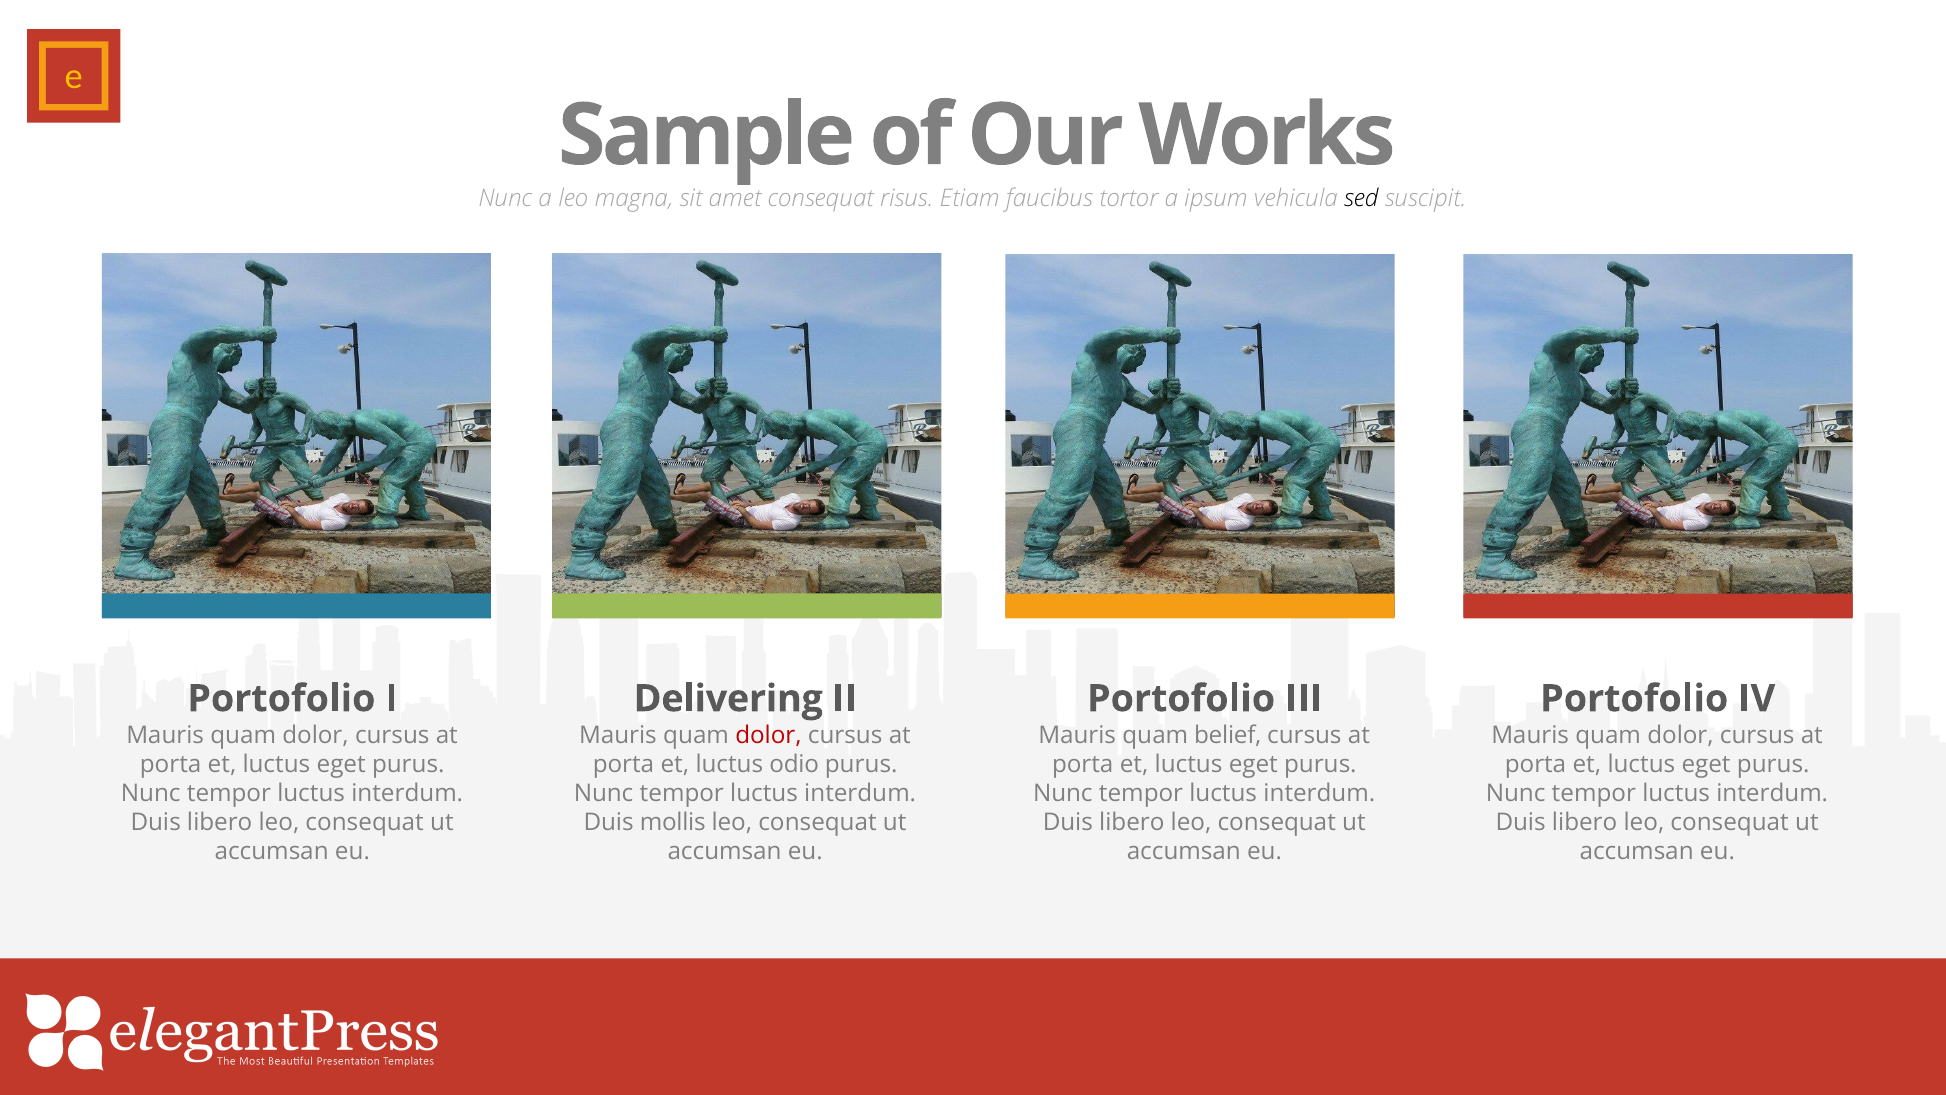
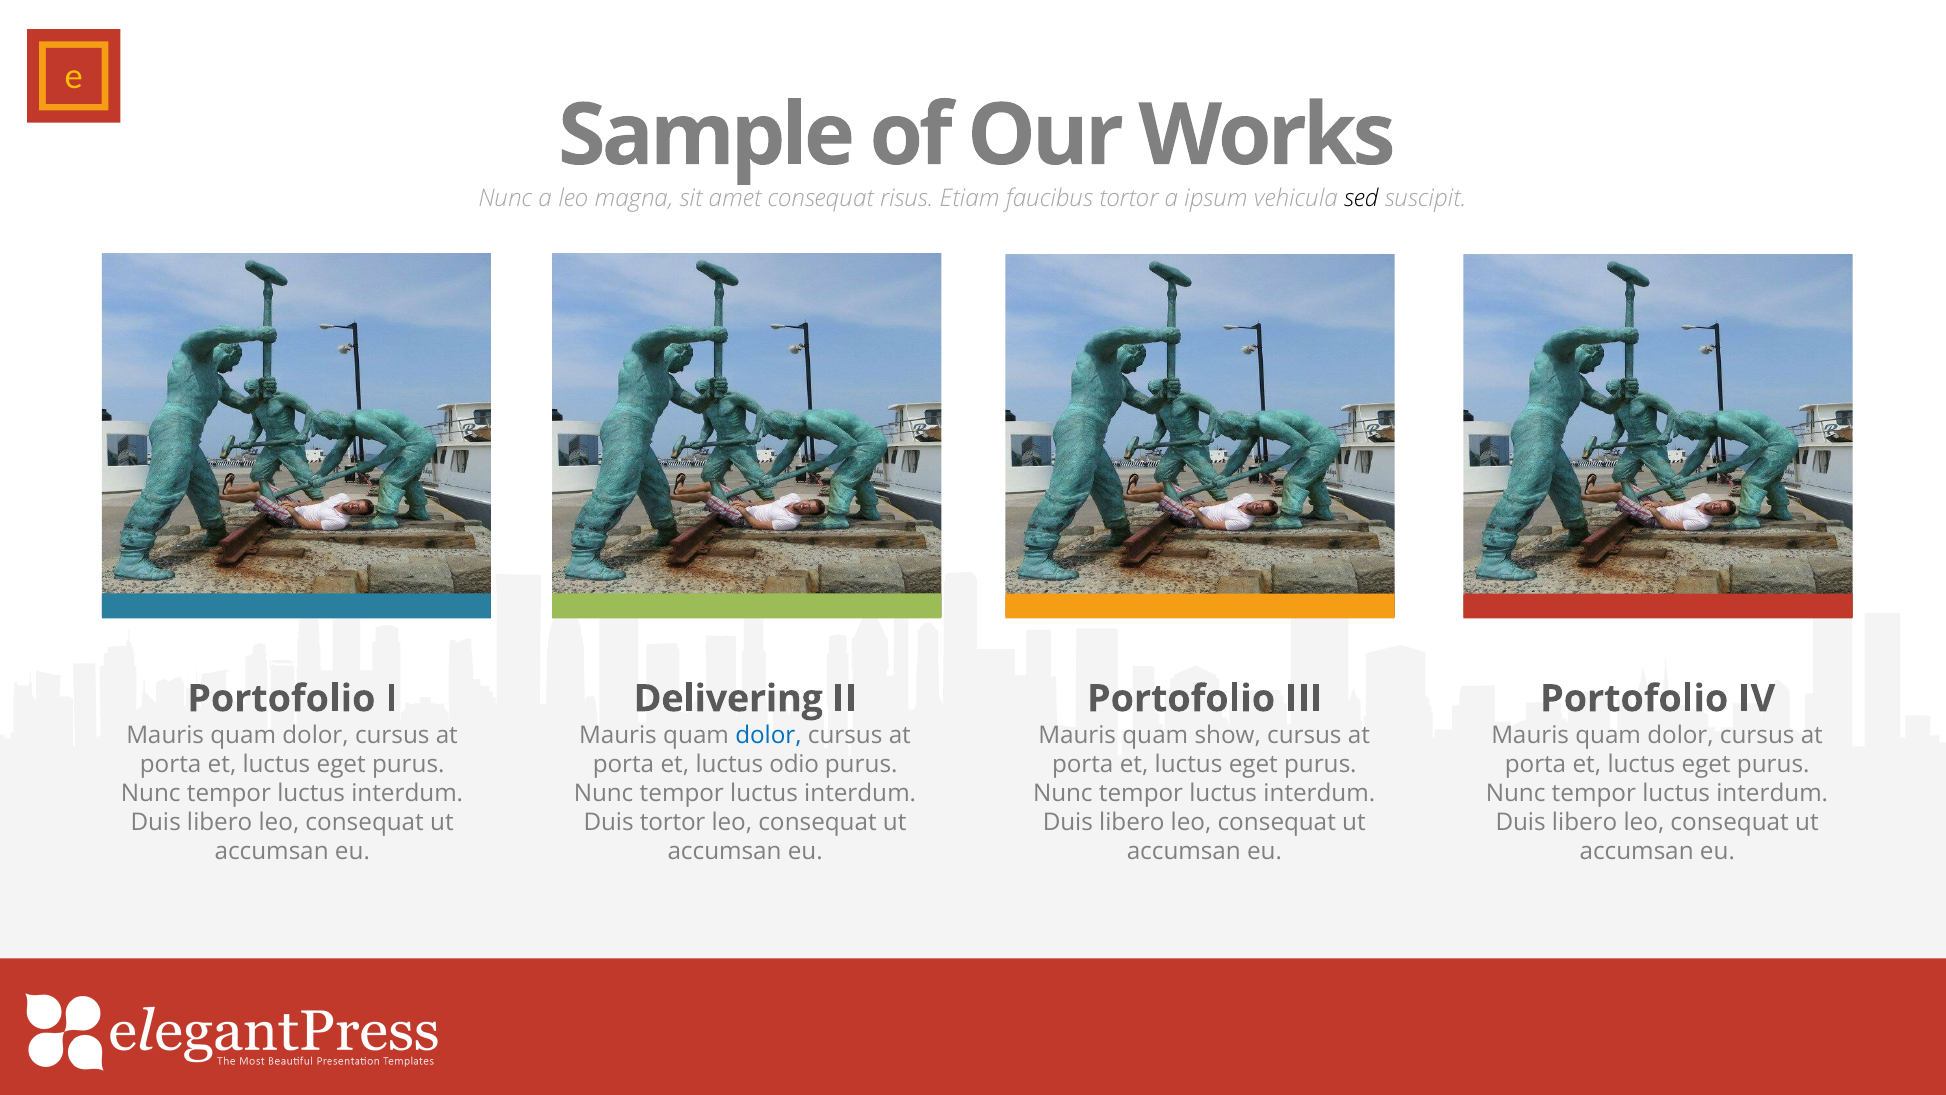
dolor at (768, 735) colour: red -> blue
belief: belief -> show
Duis mollis: mollis -> tortor
